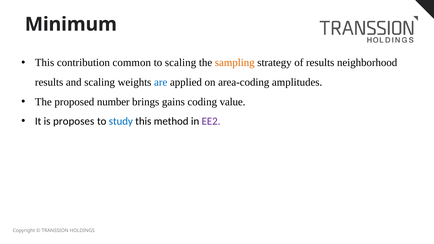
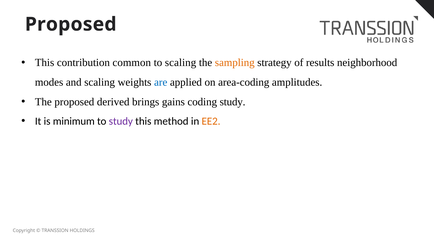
Minimum at (71, 24): Minimum -> Proposed
results at (49, 82): results -> modes
number: number -> derived
coding value: value -> study
proposes: proposes -> minimum
study at (121, 121) colour: blue -> purple
EE2 colour: purple -> orange
